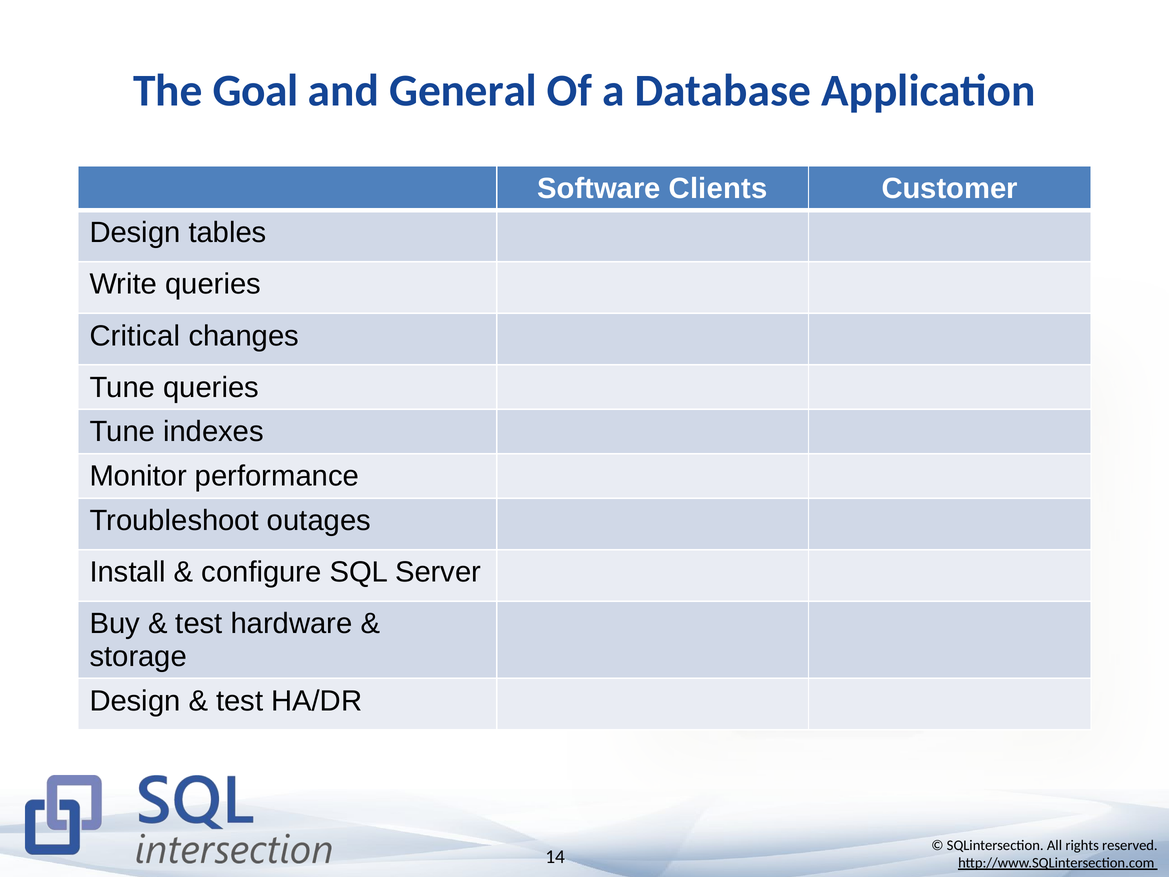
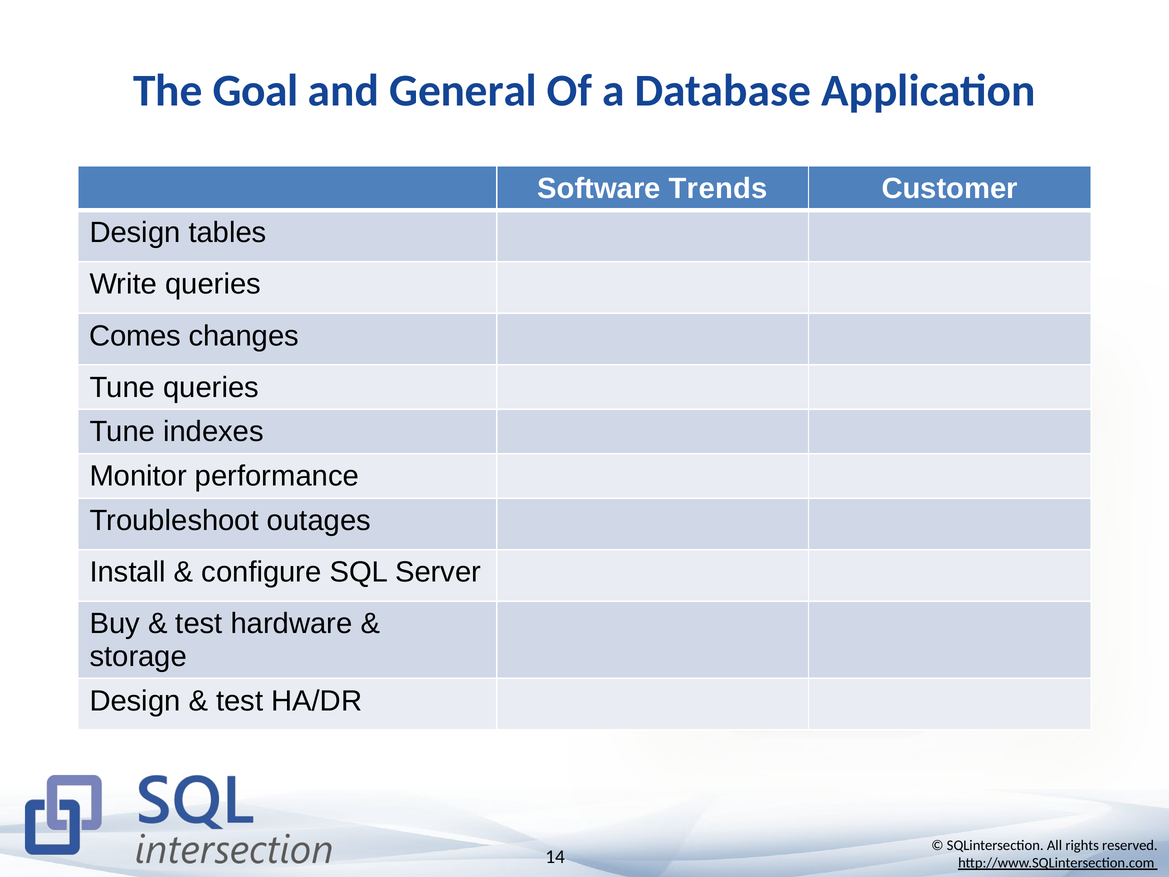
Clients: Clients -> Trends
Critical: Critical -> Comes
